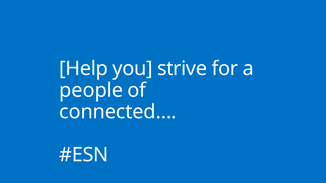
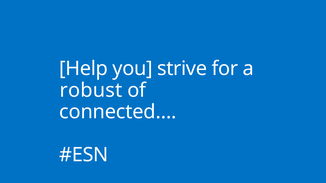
people: people -> robust
